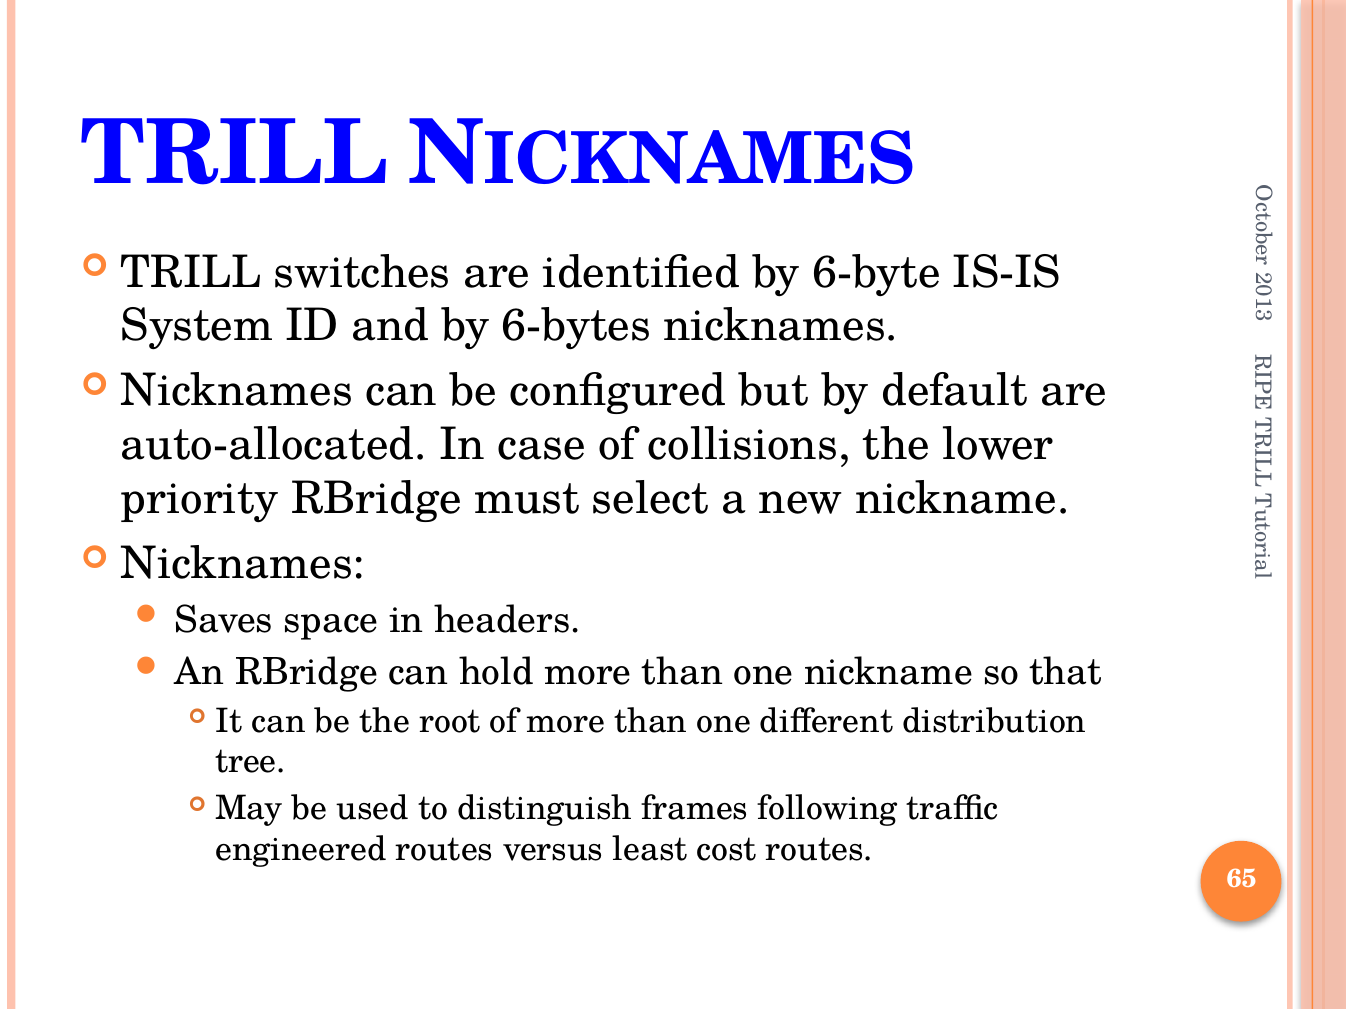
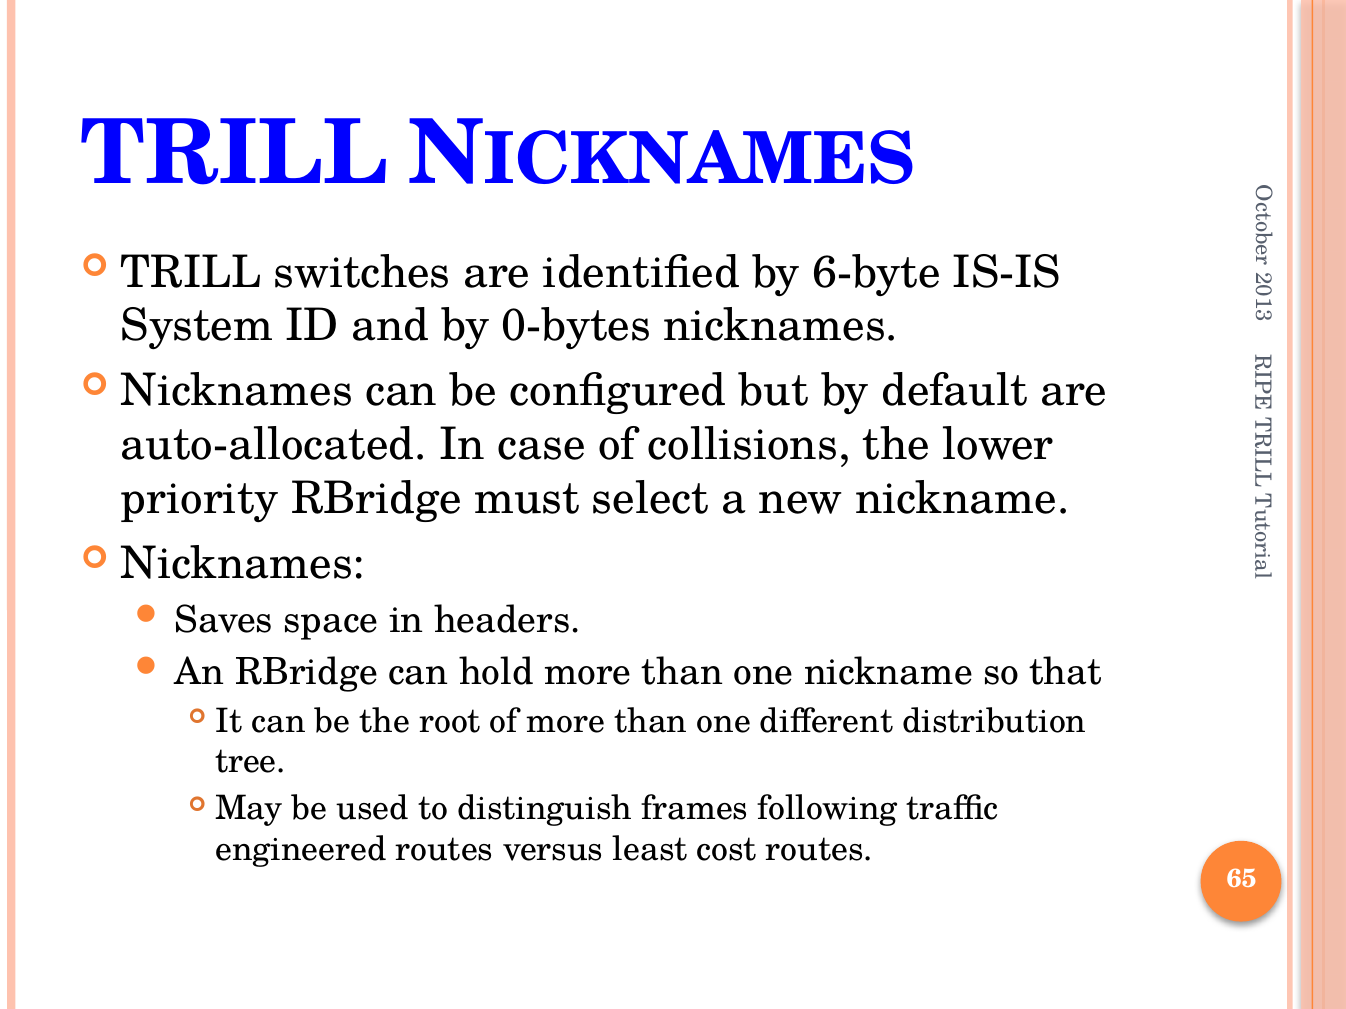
6-bytes: 6-bytes -> 0-bytes
